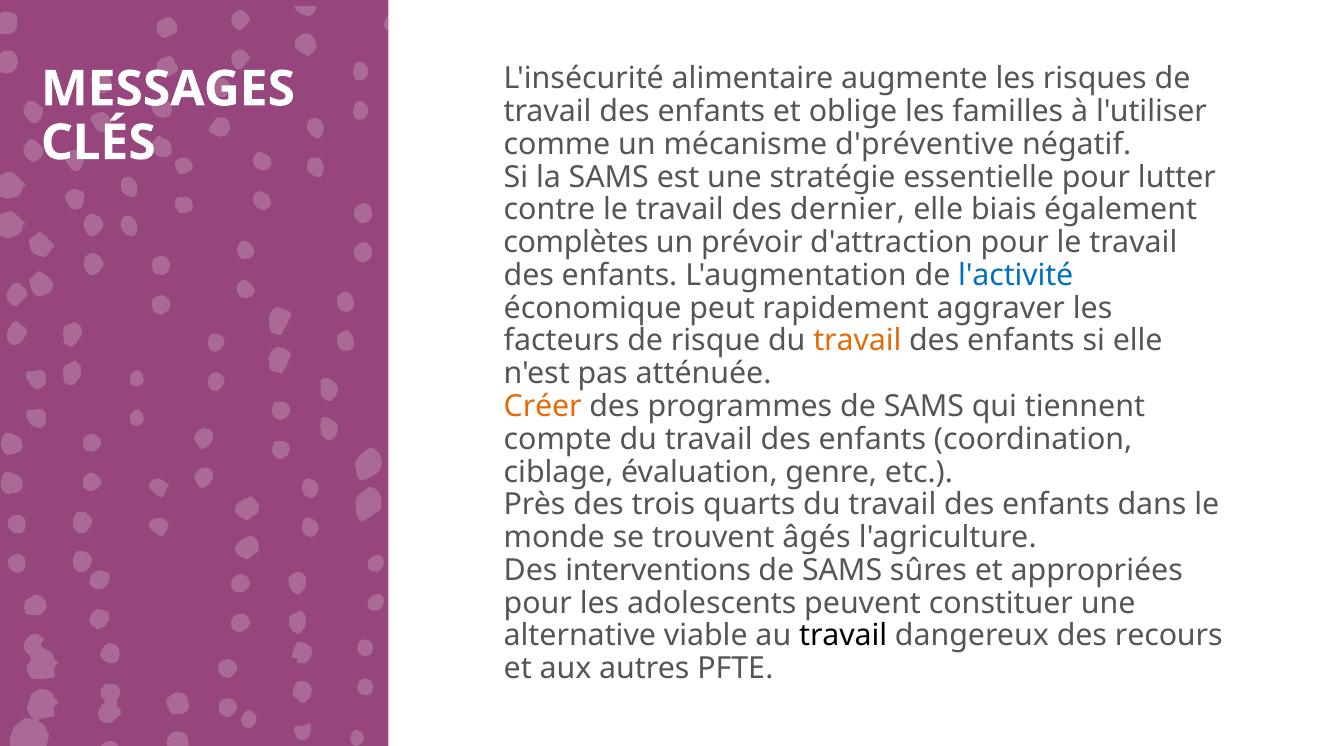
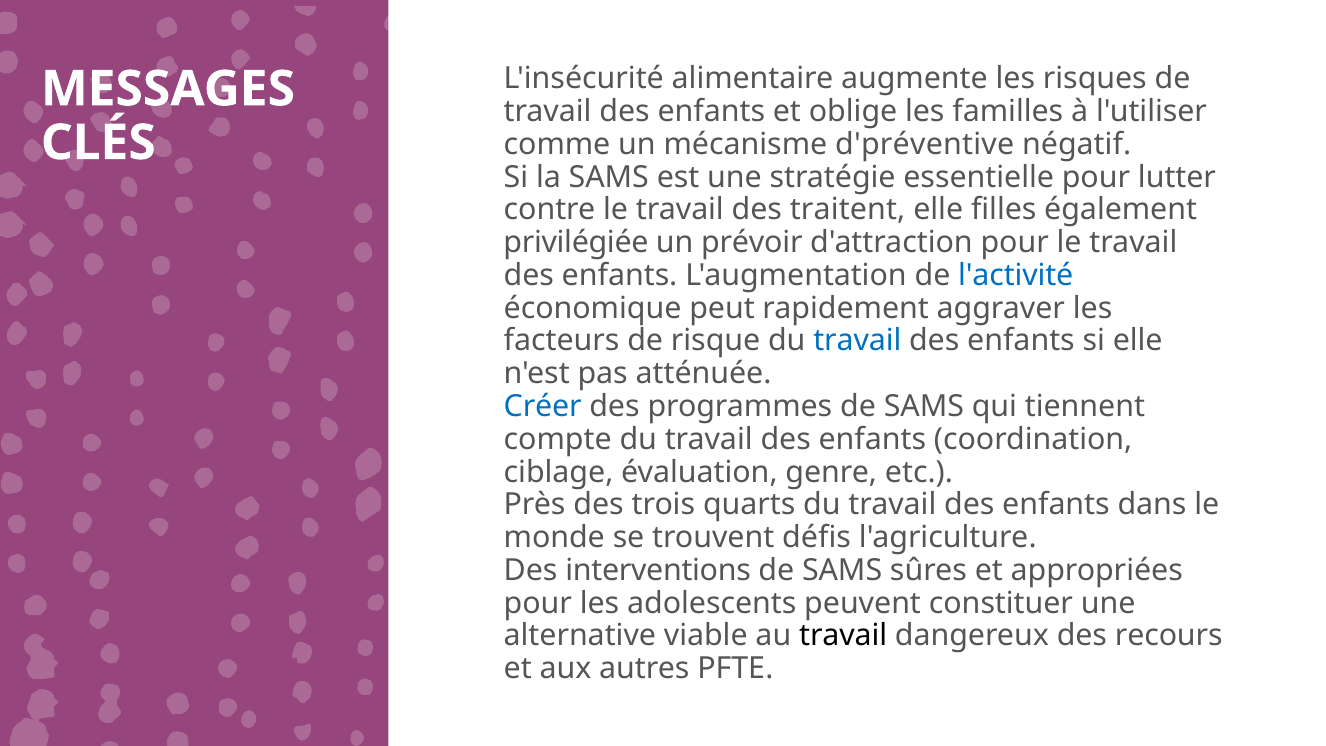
dernier: dernier -> traitent
biais: biais -> filles
complètes: complètes -> privilégiée
travail at (857, 341) colour: orange -> blue
Créer colour: orange -> blue
âgés: âgés -> défis
